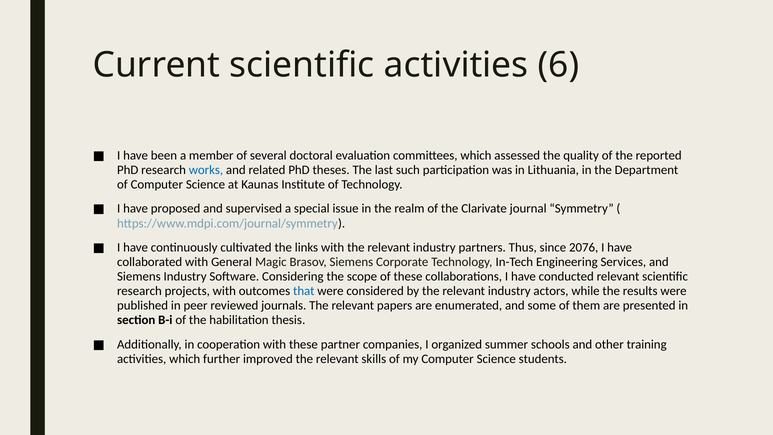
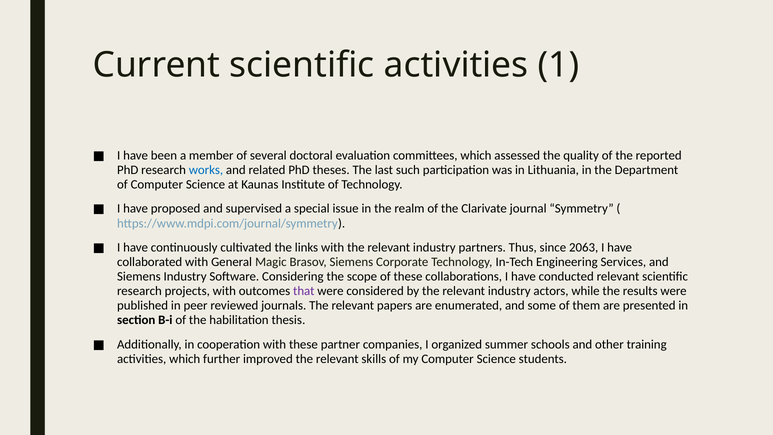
6: 6 -> 1
2076: 2076 -> 2063
that colour: blue -> purple
